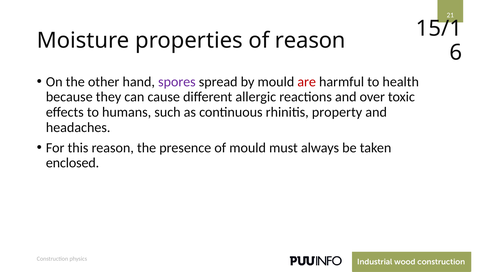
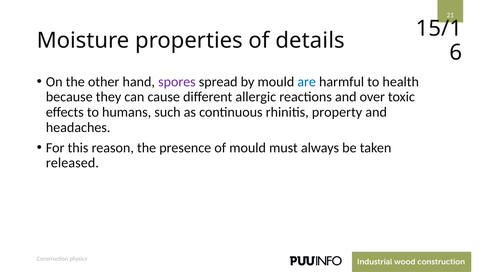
of reason: reason -> details
are colour: red -> blue
enclosed: enclosed -> released
